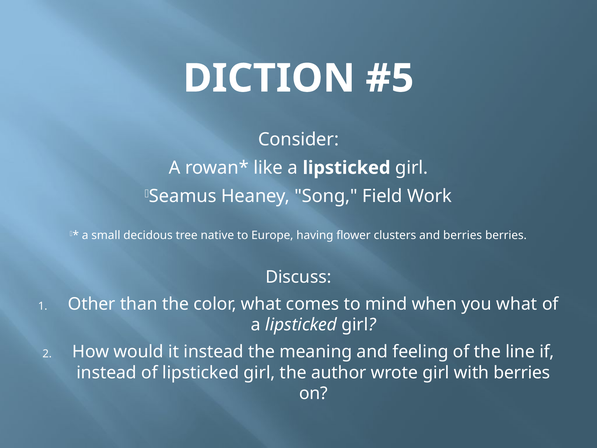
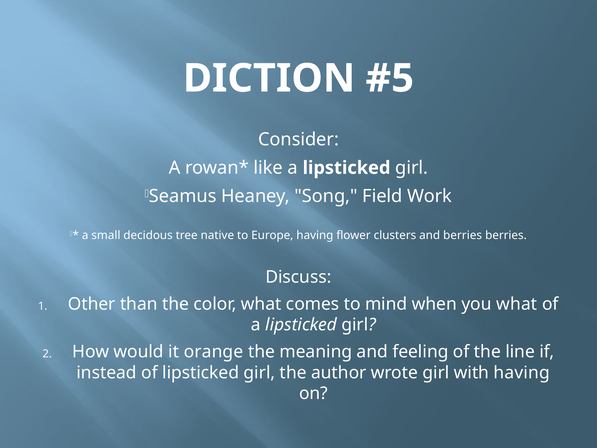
it instead: instead -> orange
with berries: berries -> having
